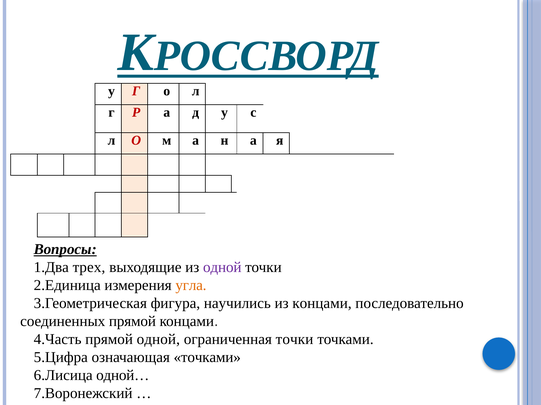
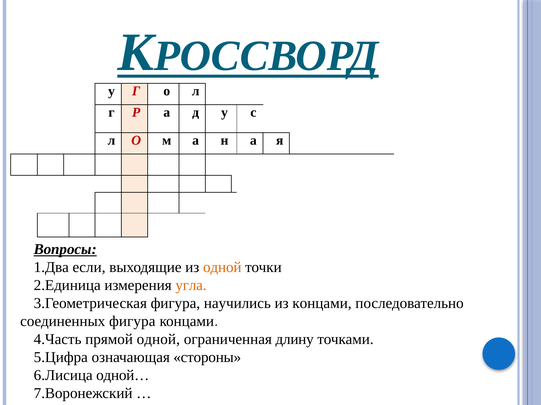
трех: трех -> если
одной at (222, 268) colour: purple -> orange
соединенных прямой: прямой -> фигура
ограниченная точки: точки -> длину
означающая точками: точками -> стороны
